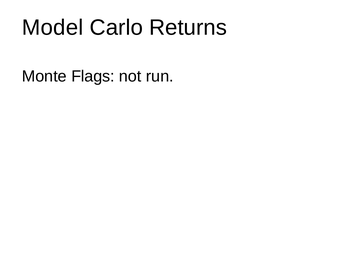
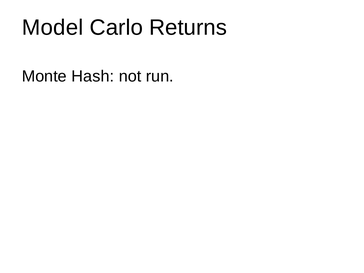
Flags: Flags -> Hash
